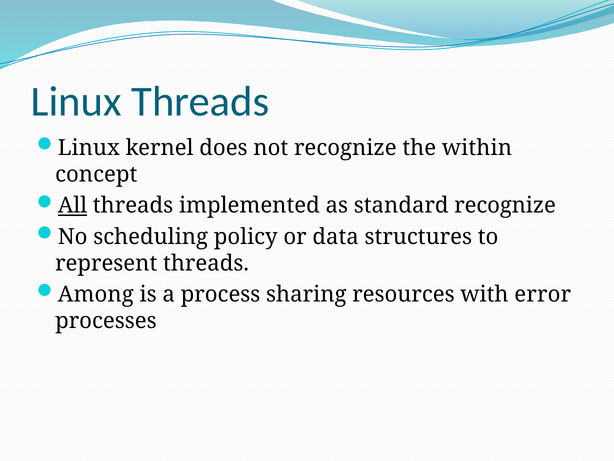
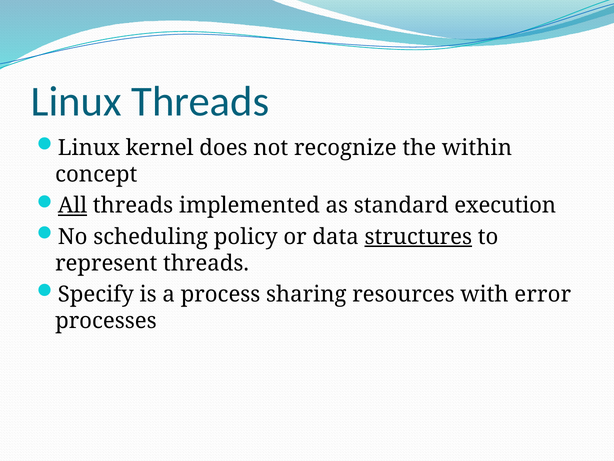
standard recognize: recognize -> execution
structures underline: none -> present
Among: Among -> Specify
